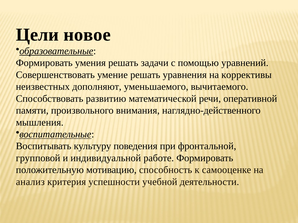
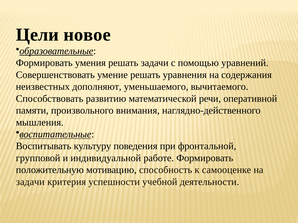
коррективы: коррективы -> содержания
анализ at (30, 182): анализ -> задачи
